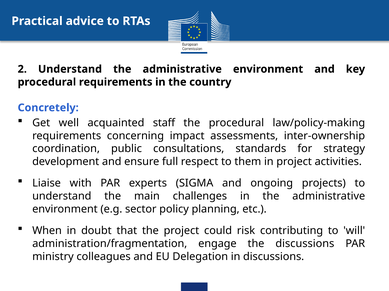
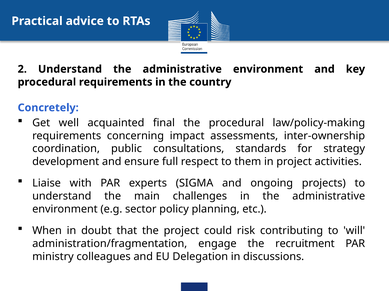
staff: staff -> final
the discussions: discussions -> recruitment
